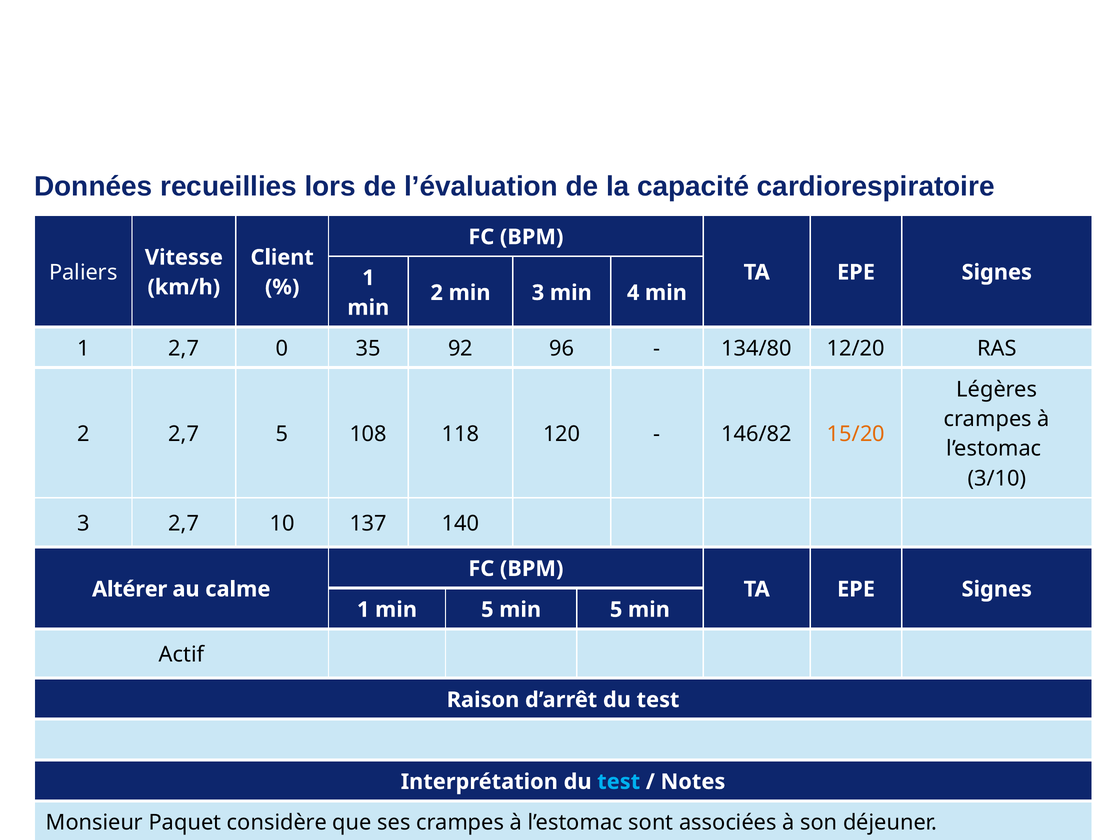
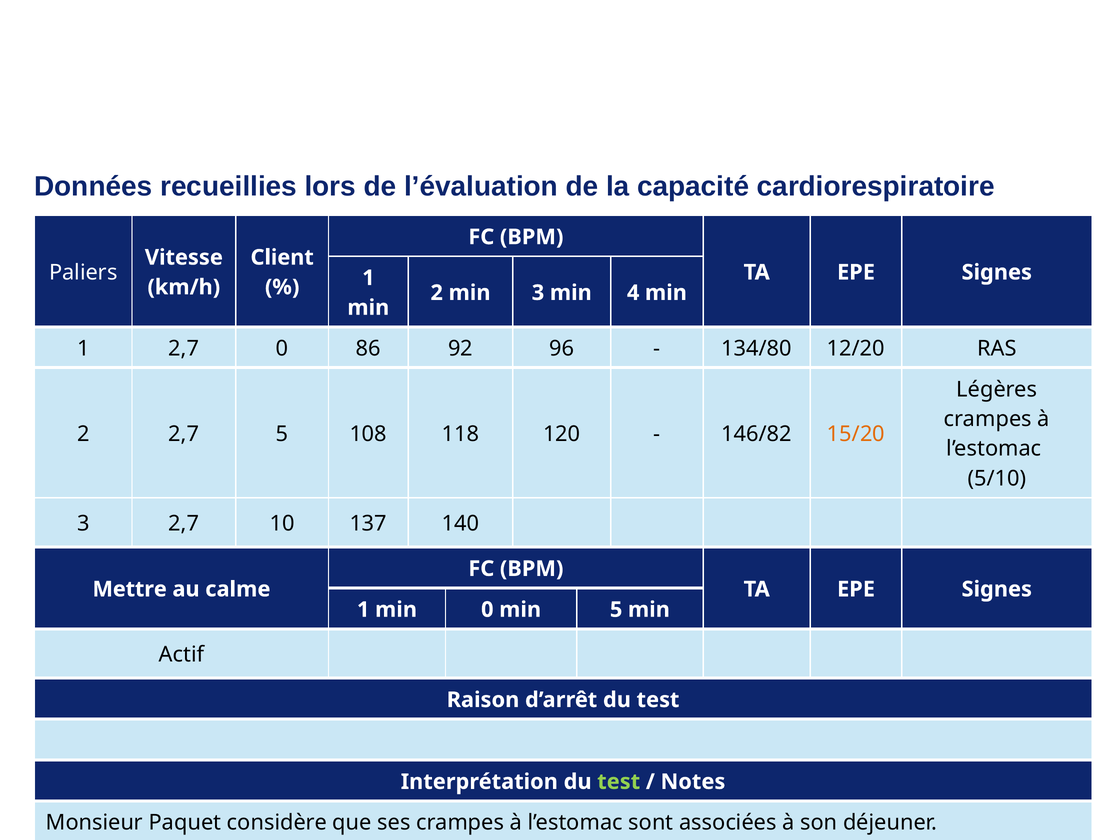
35: 35 -> 86
3/10: 3/10 -> 5/10
Altérer: Altérer -> Mettre
1 min 5: 5 -> 0
test at (619, 782) colour: light blue -> light green
